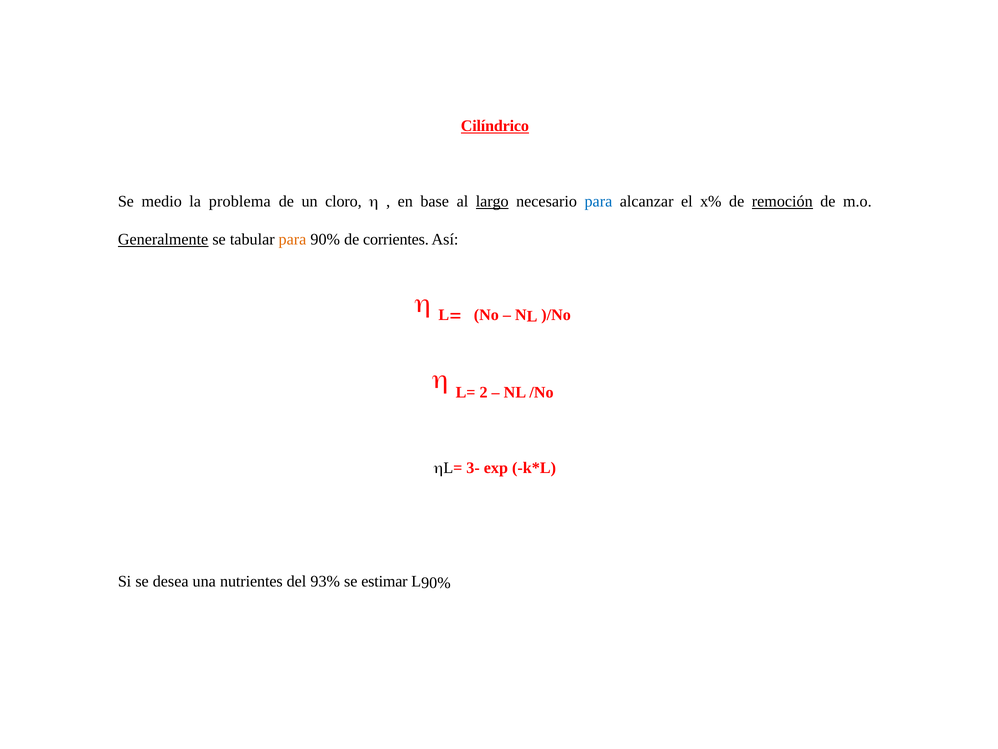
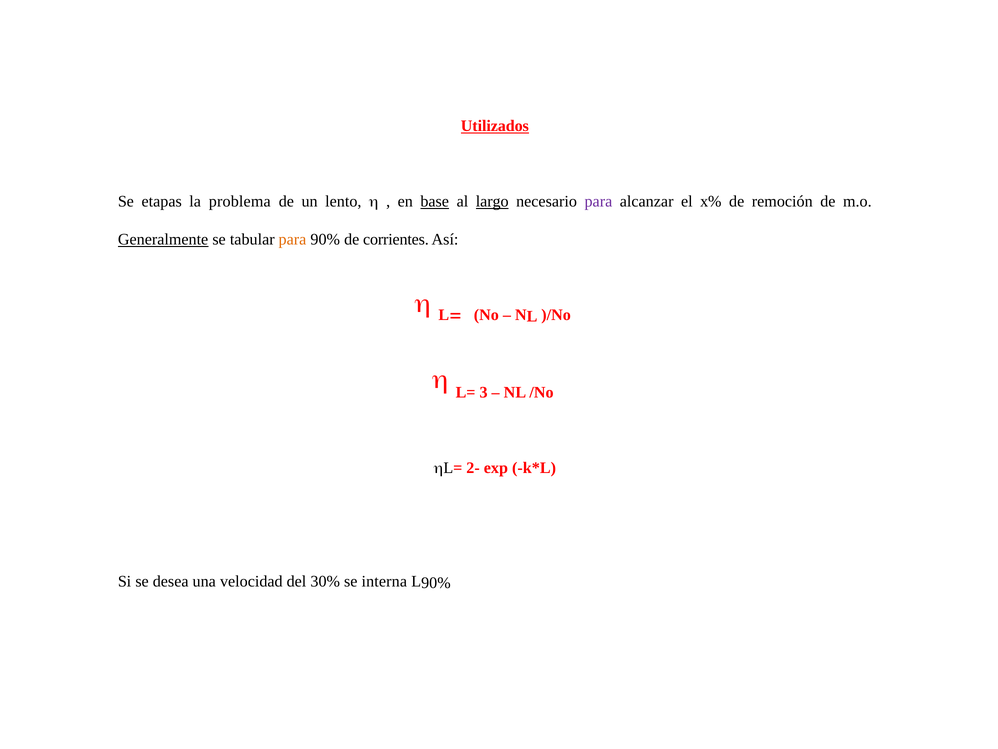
Cilíndrico: Cilíndrico -> Utilizados
medio: medio -> etapas
cloro: cloro -> lento
base underline: none -> present
para at (598, 201) colour: blue -> purple
remoción underline: present -> none
2: 2 -> 3
3-: 3- -> 2-
nutrientes: nutrientes -> velocidad
93%: 93% -> 30%
estimar: estimar -> interna
